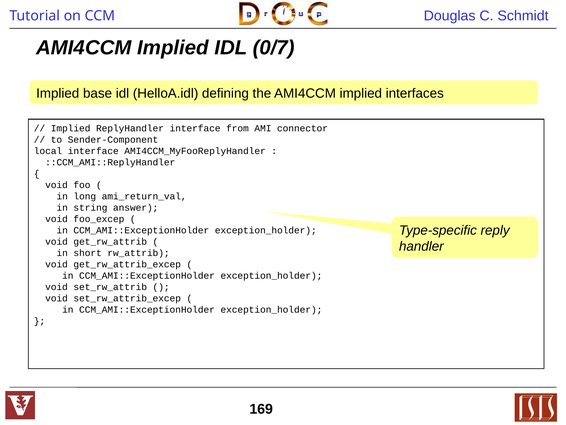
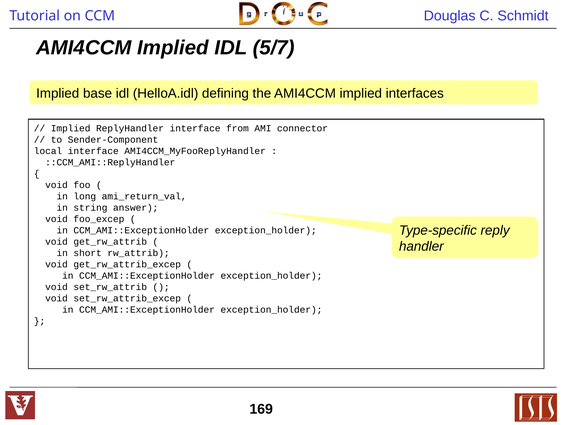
0/7: 0/7 -> 5/7
